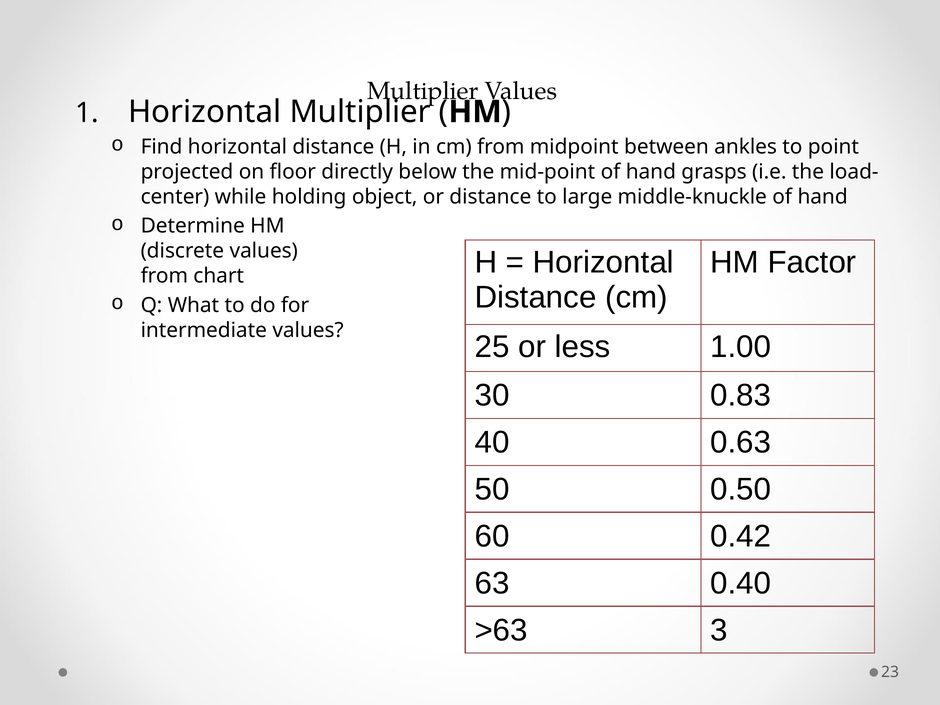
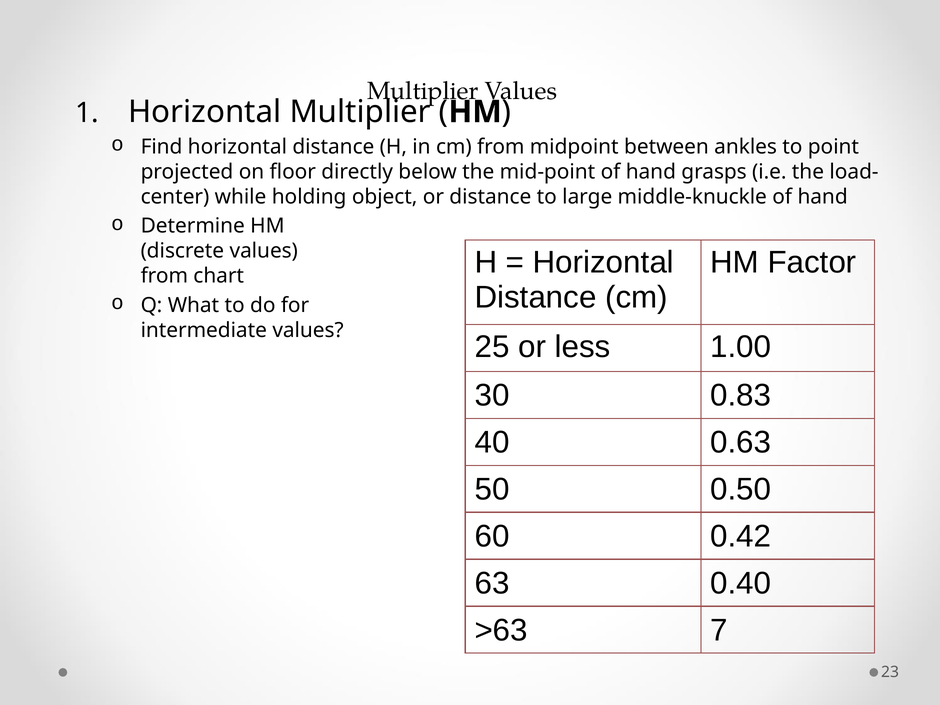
3: 3 -> 7
